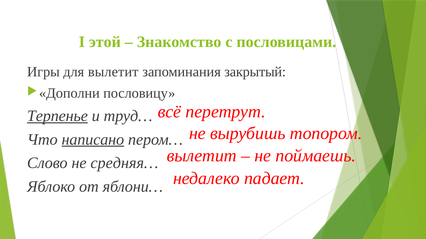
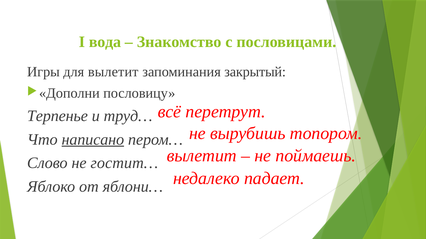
этой: этой -> вода
Терпенье underline: present -> none
средняя…: средняя… -> гостит…
